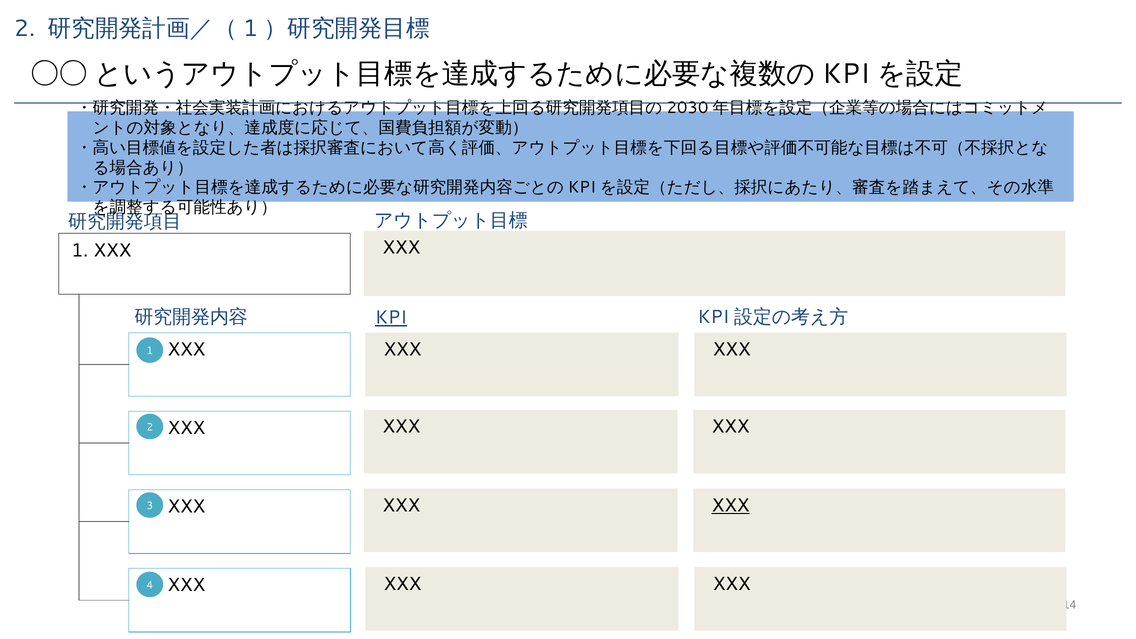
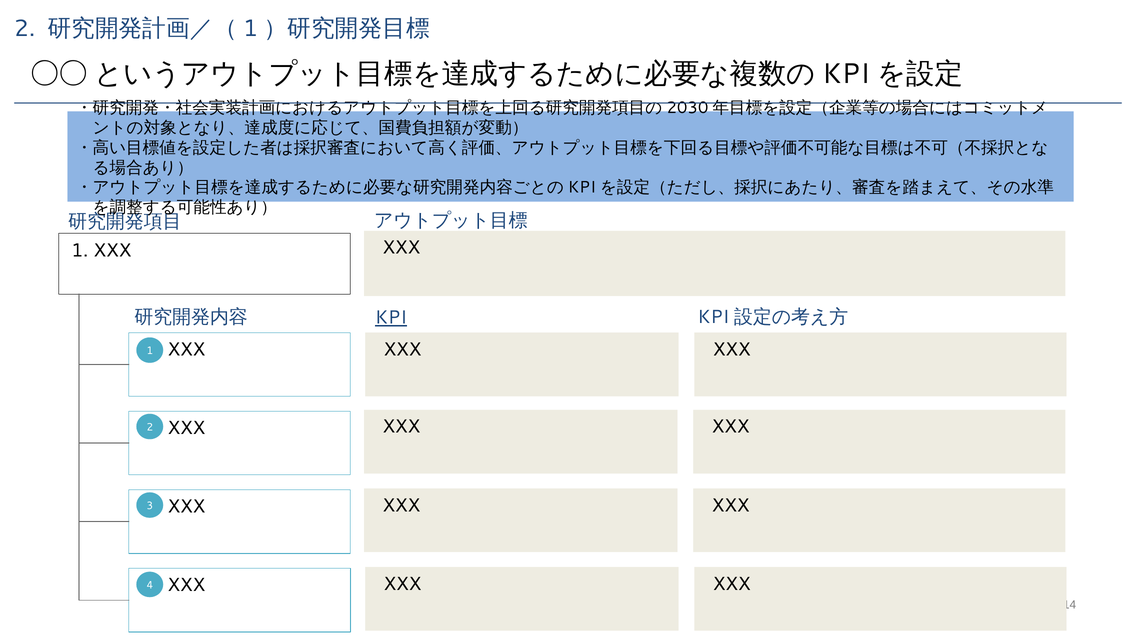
XXX at (731, 505) underline: present -> none
